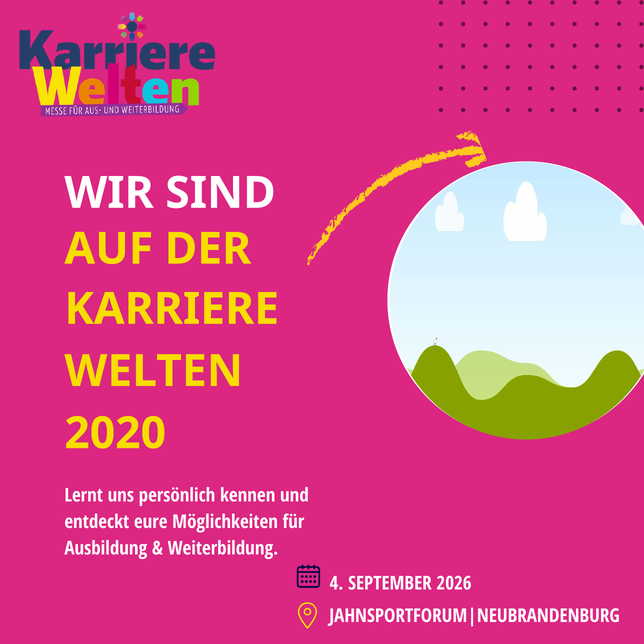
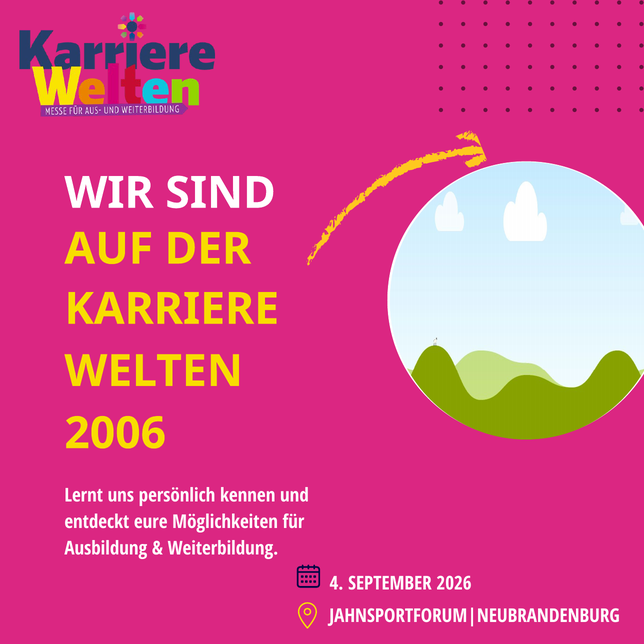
2020: 2020 -> 2006
